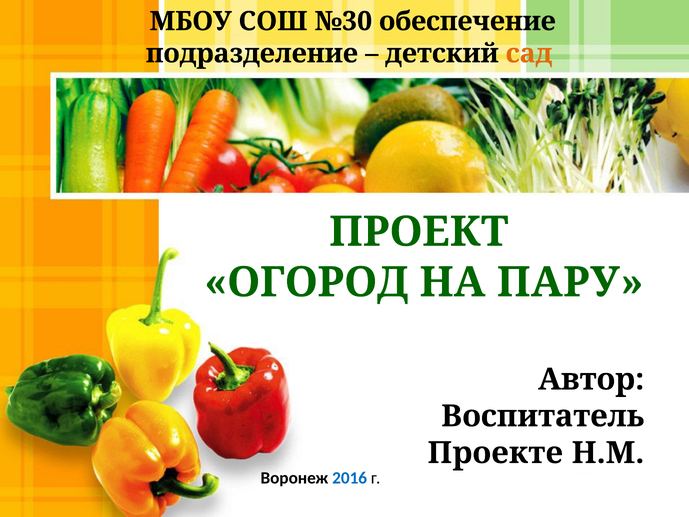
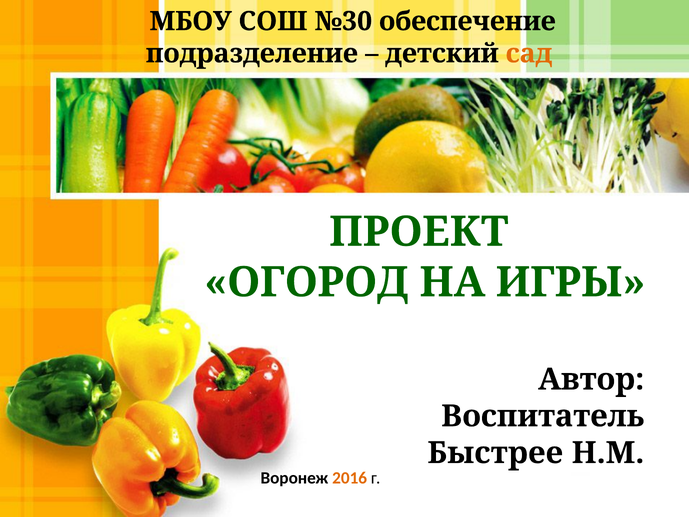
ПАРУ: ПАРУ -> ИГРЫ
Проекте: Проекте -> Быстрее
2016 colour: blue -> orange
